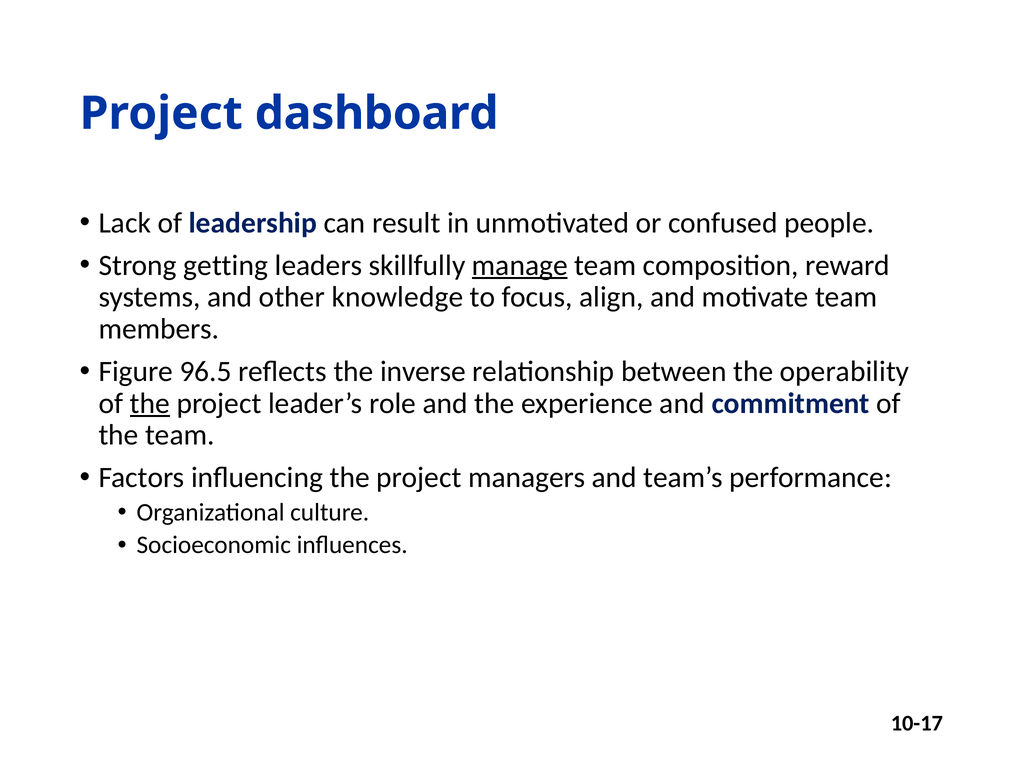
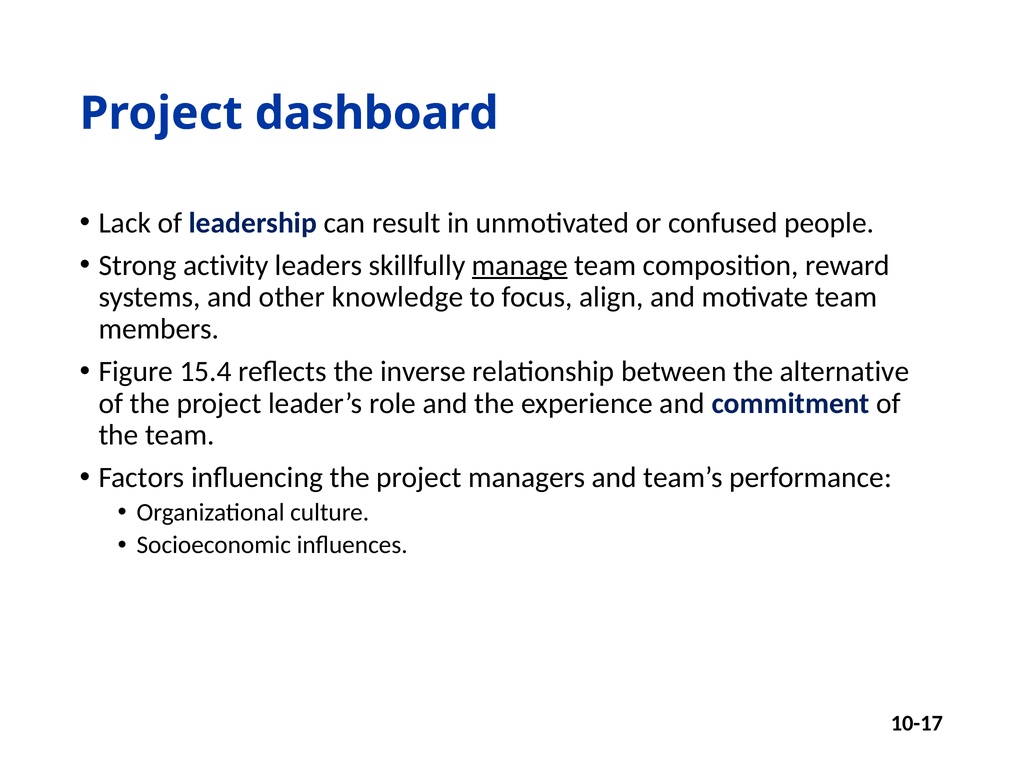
getting: getting -> activity
96.5: 96.5 -> 15.4
operability: operability -> alternative
the at (150, 403) underline: present -> none
